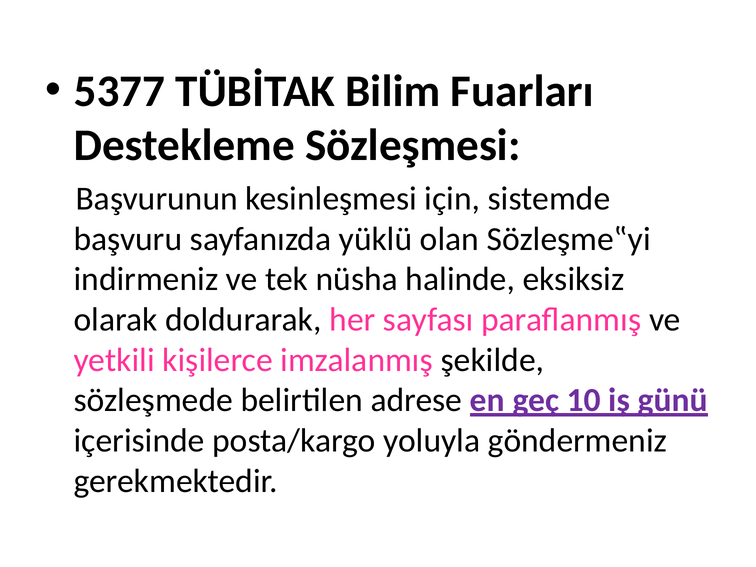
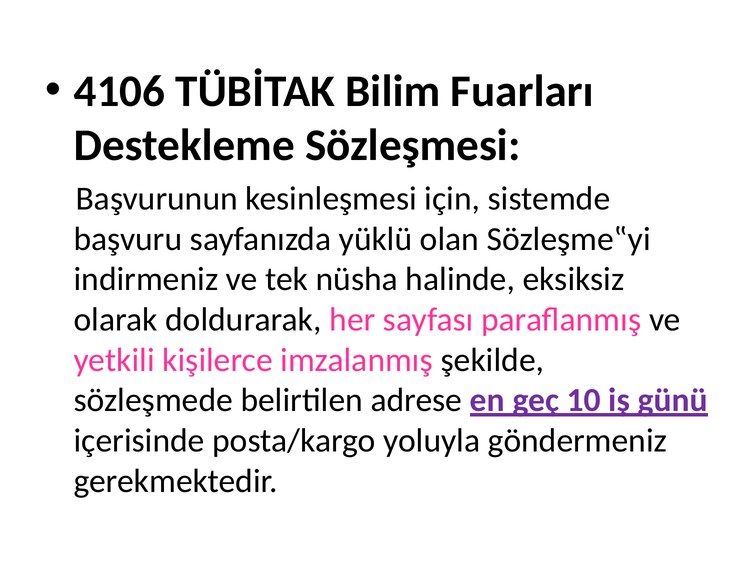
5377: 5377 -> 4106
